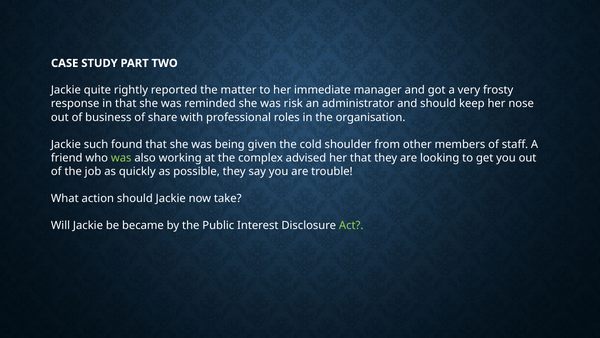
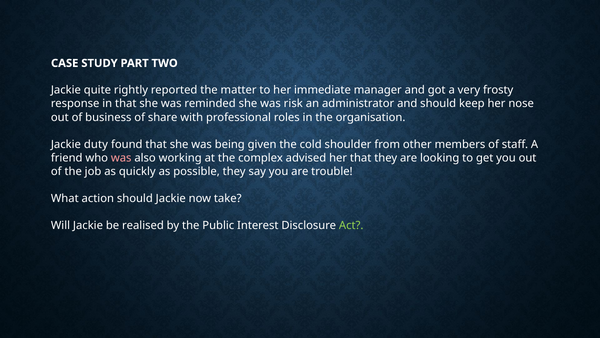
such: such -> duty
was at (121, 158) colour: light green -> pink
became: became -> realised
